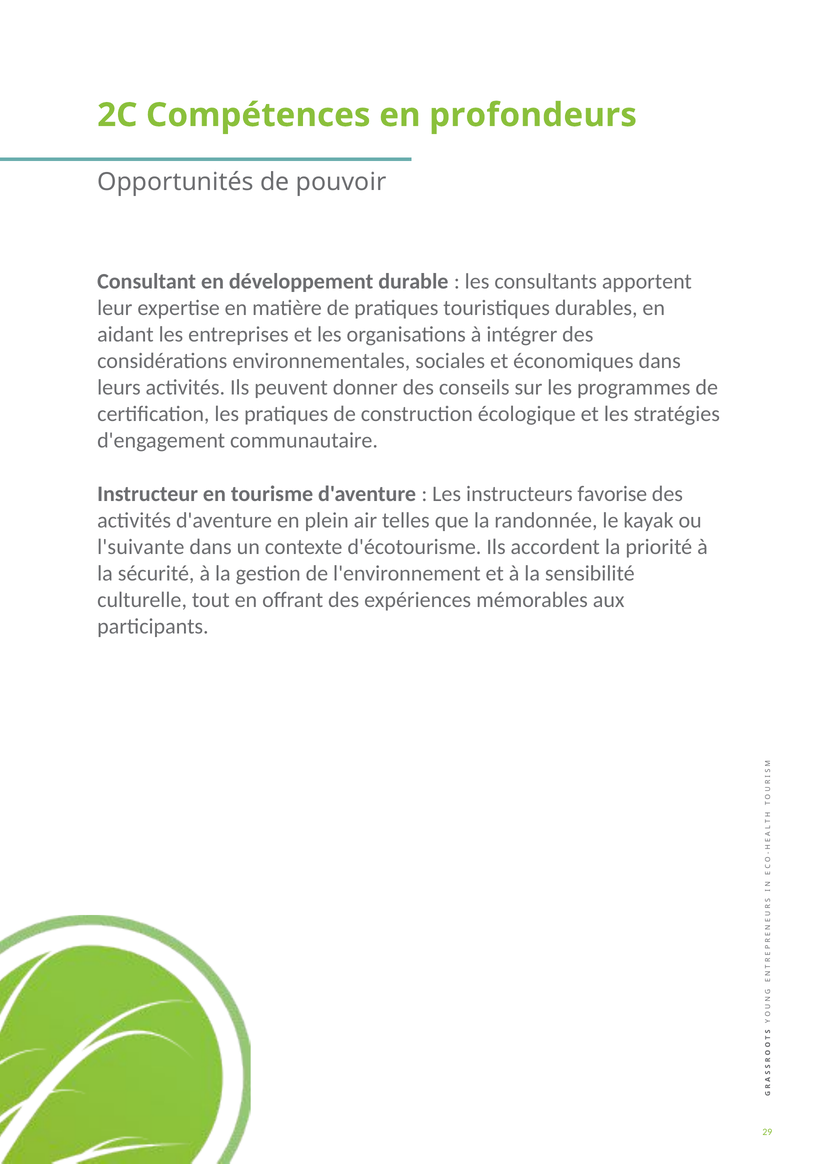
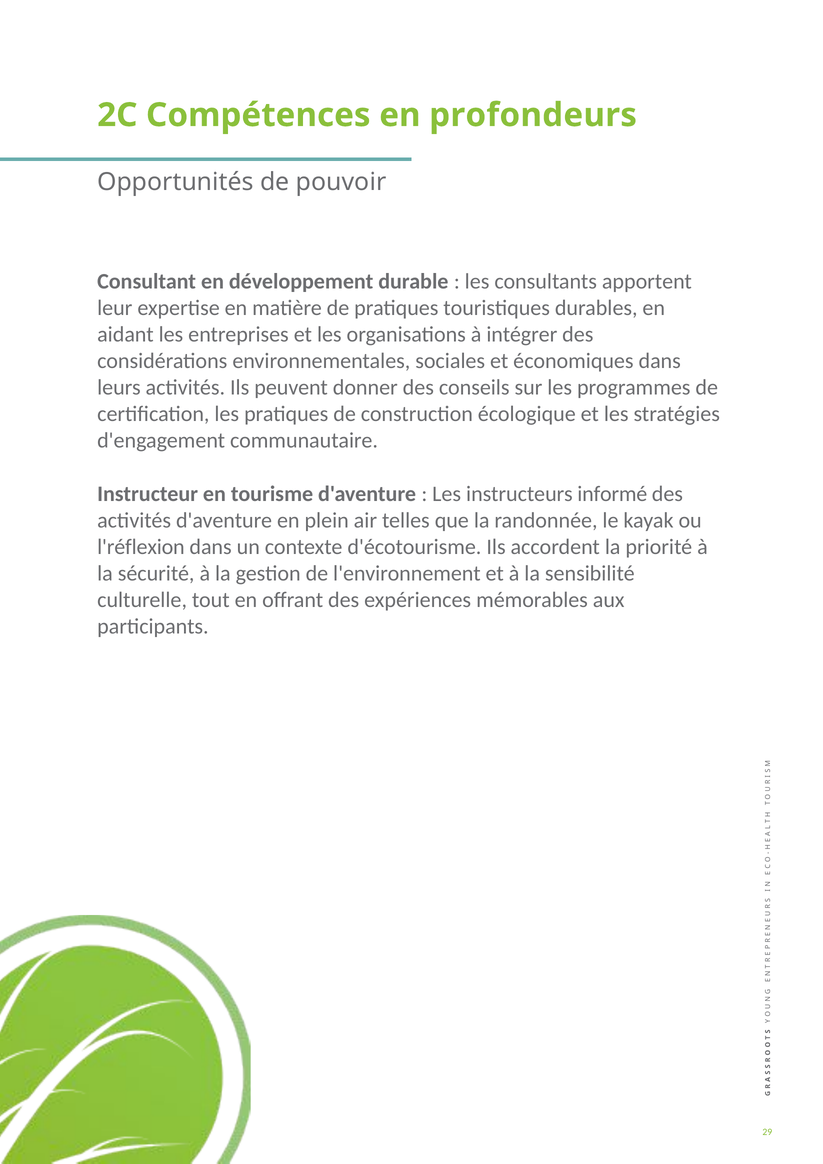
favorise: favorise -> informé
l'suivante: l'suivante -> l'réflexion
